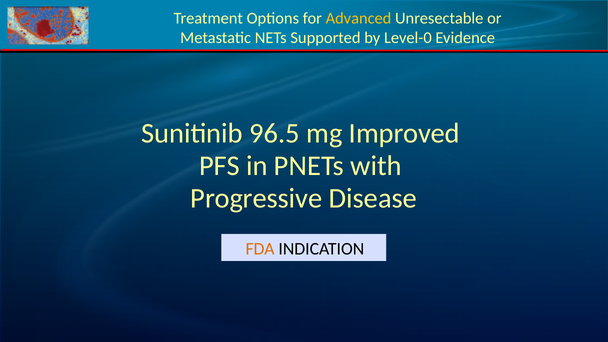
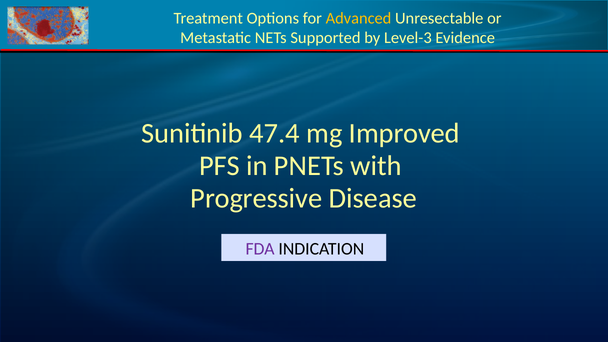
Level-0: Level-0 -> Level-3
96.5: 96.5 -> 47.4
FDA colour: orange -> purple
